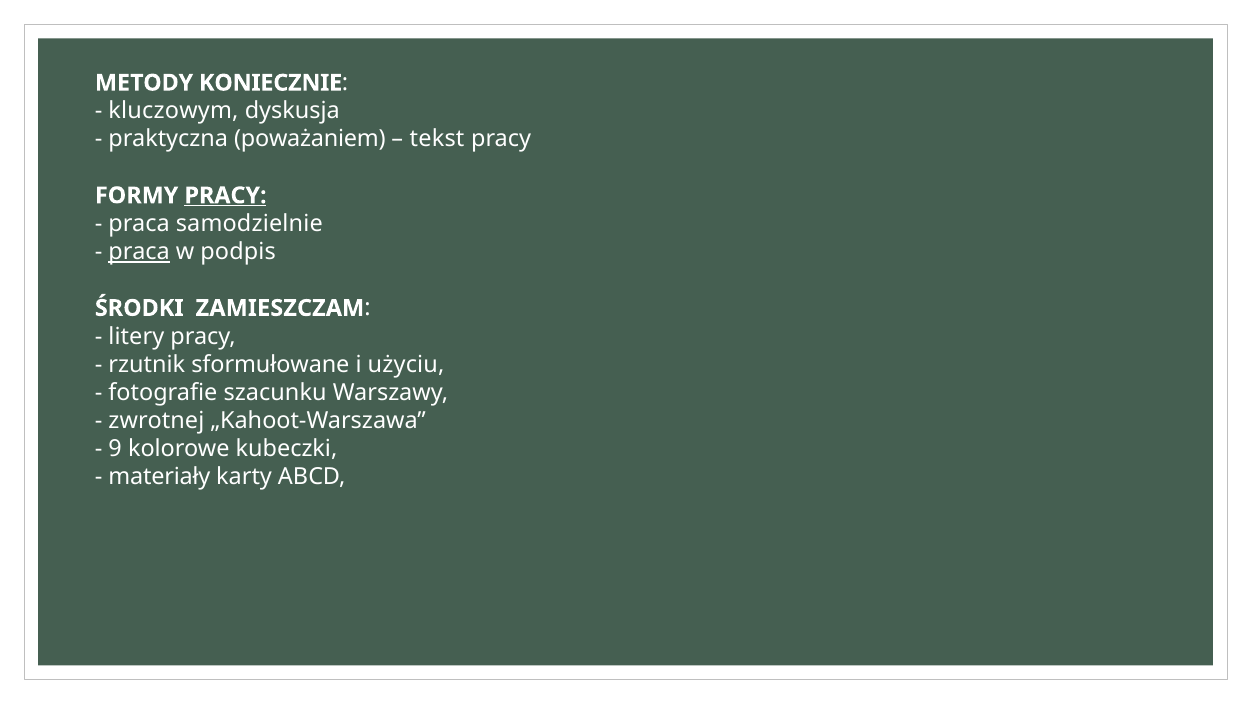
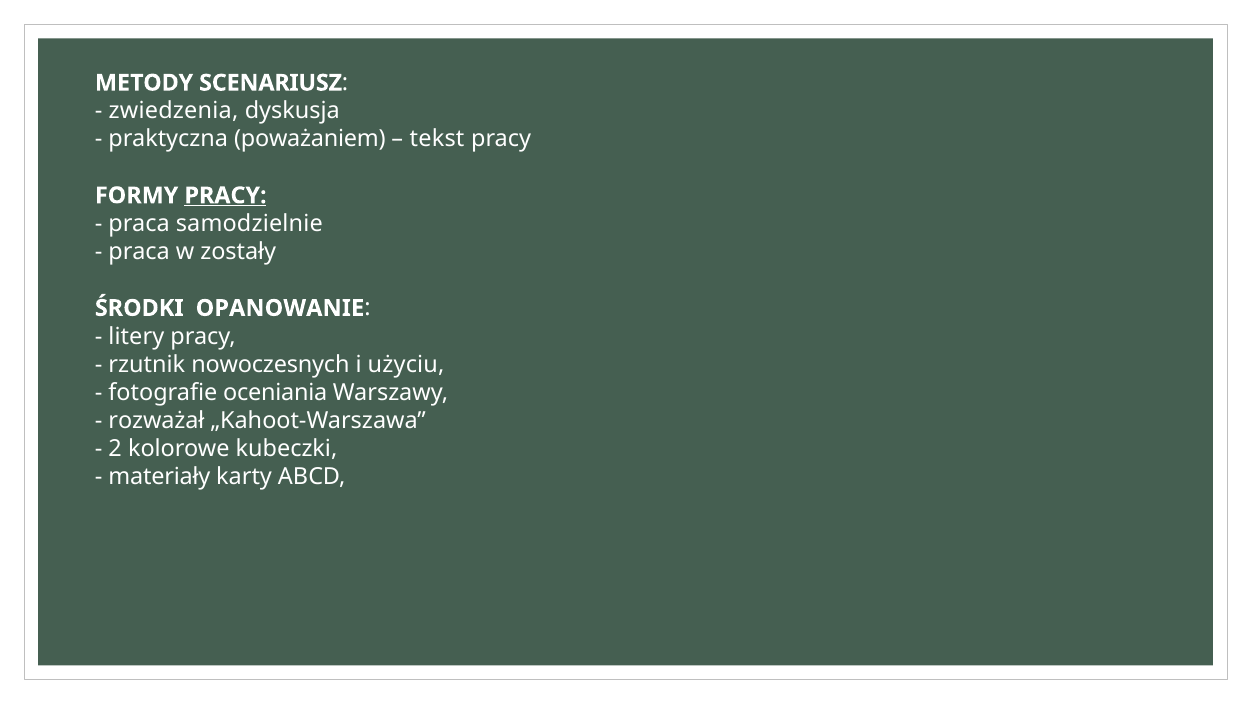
KONIECZNIE: KONIECZNIE -> SCENARIUSZ
kluczowym: kluczowym -> zwiedzenia
praca at (139, 252) underline: present -> none
podpis: podpis -> zostały
ZAMIESZCZAM: ZAMIESZCZAM -> OPANOWANIE
sformułowane: sformułowane -> nowoczesnych
szacunku: szacunku -> oceniania
zwrotnej: zwrotnej -> rozważał
9: 9 -> 2
